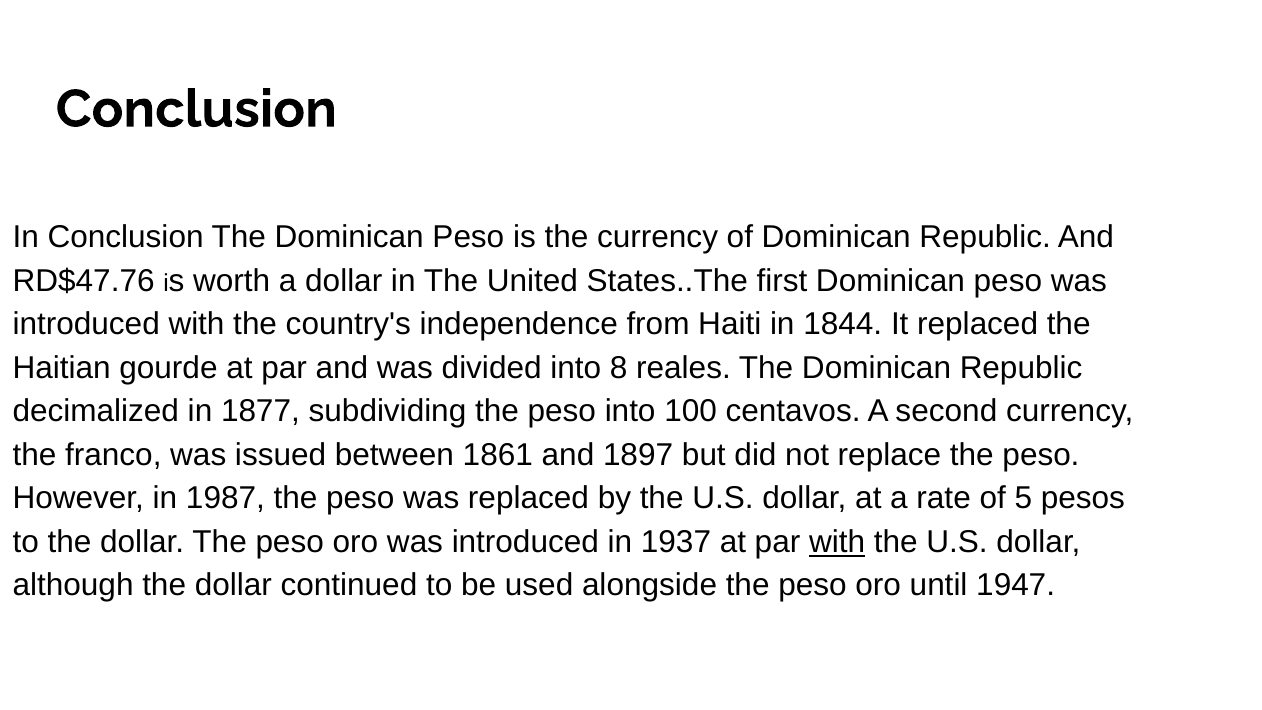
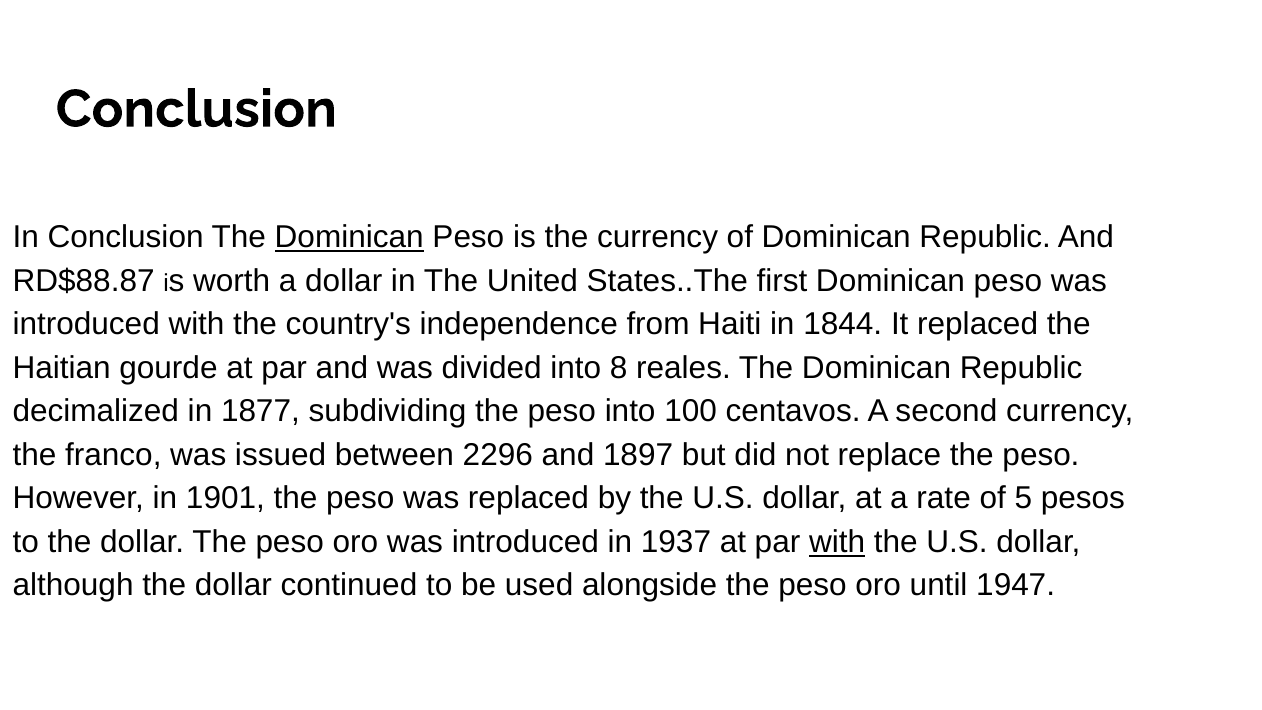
Dominican at (349, 237) underline: none -> present
RD$47.76: RD$47.76 -> RD$88.87
1861: 1861 -> 2296
1987: 1987 -> 1901
